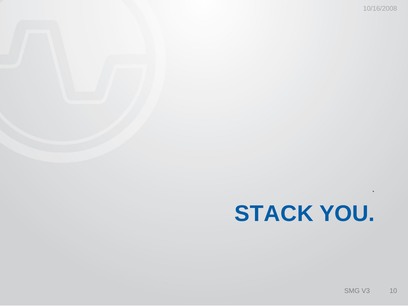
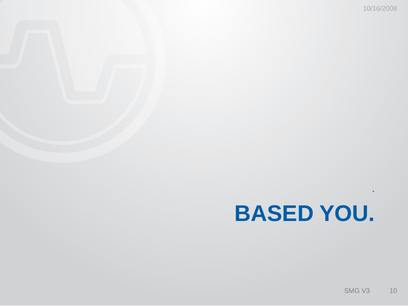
STACK: STACK -> BASED
